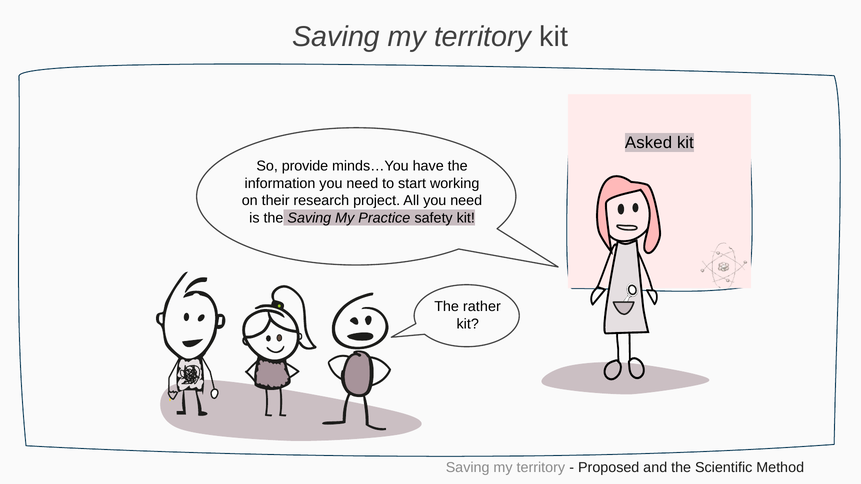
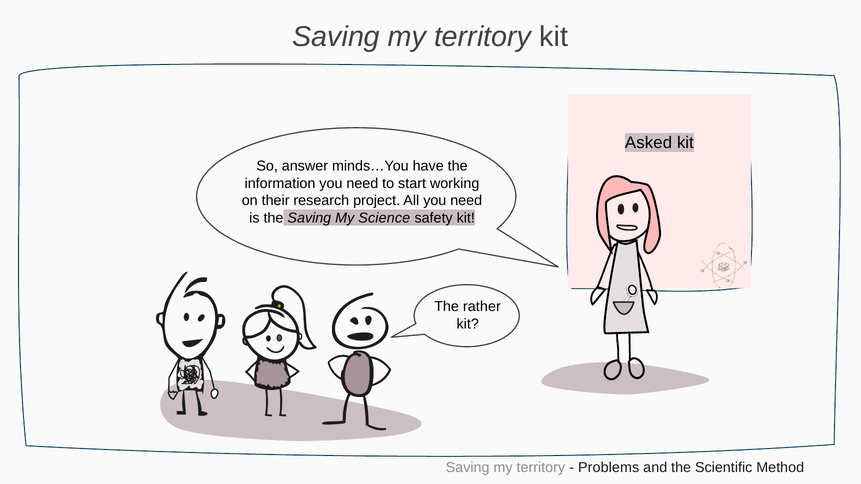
provide: provide -> answer
Practice: Practice -> Science
Proposed: Proposed -> Problems
